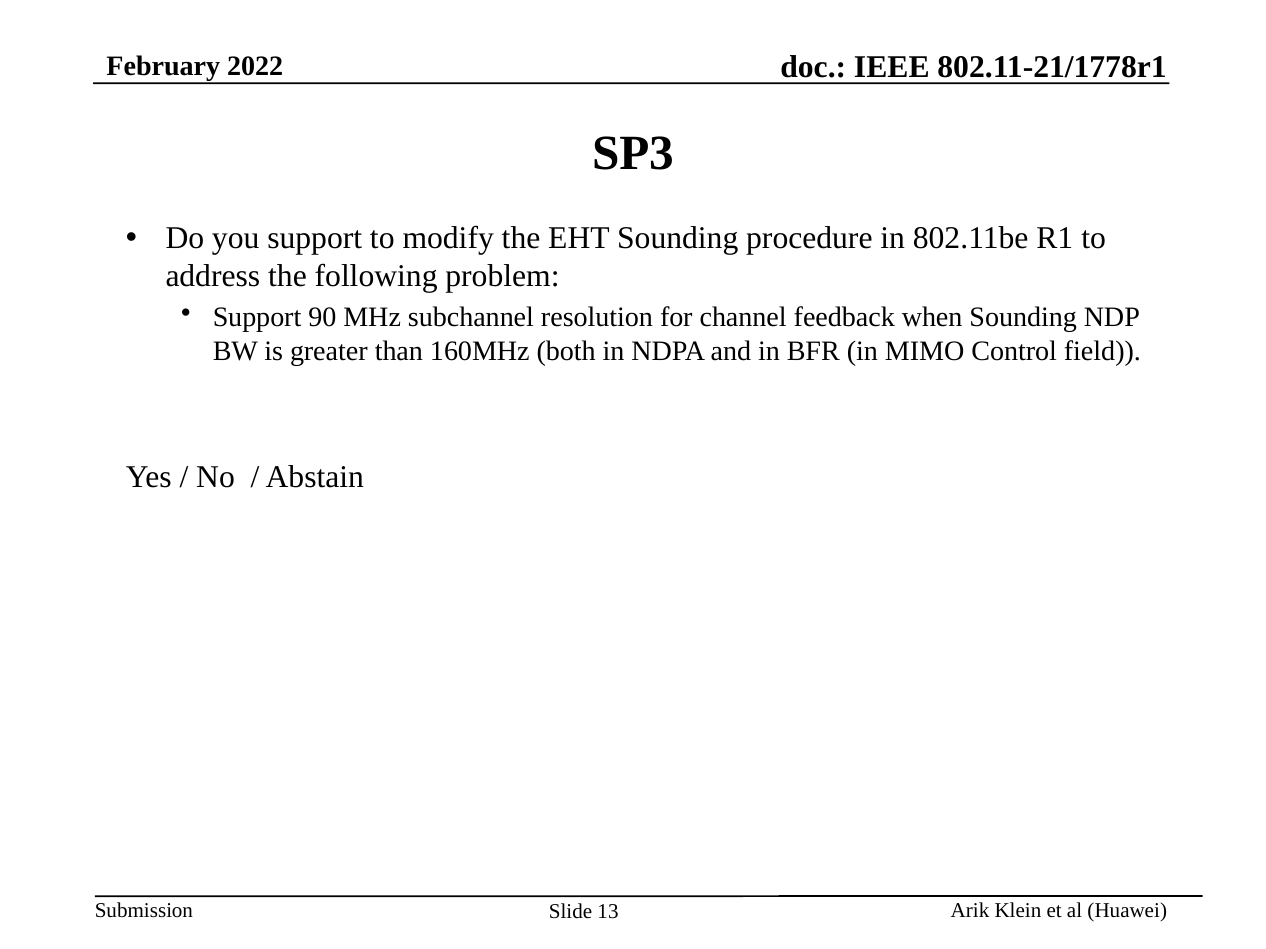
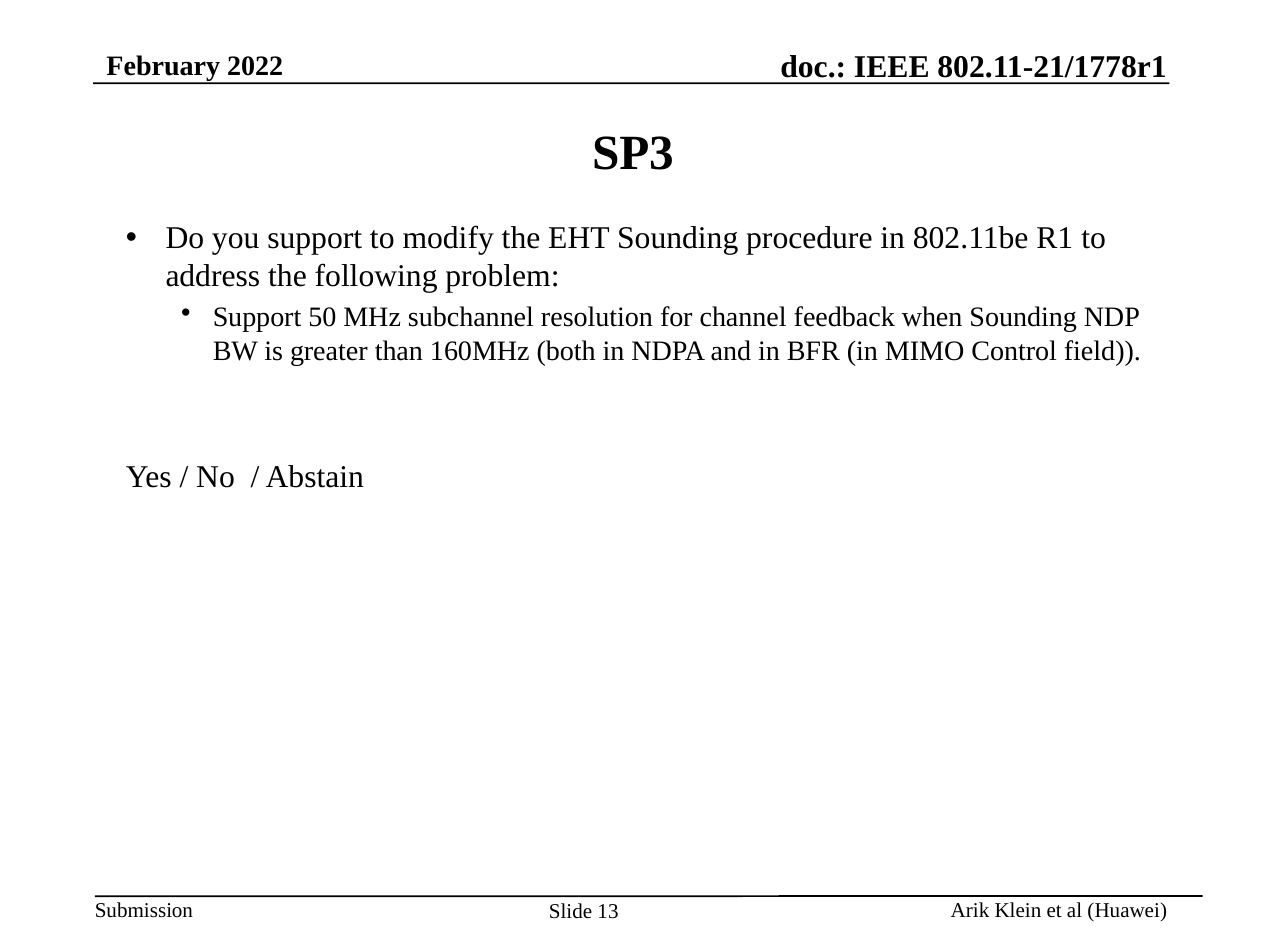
90: 90 -> 50
